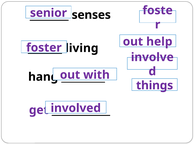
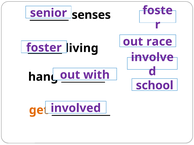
help: help -> race
things: things -> school
get colour: purple -> orange
